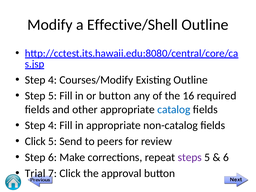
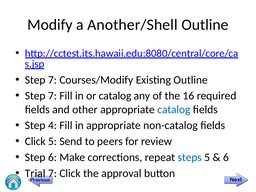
Effective/Shell: Effective/Shell -> Another/Shell
4 at (52, 80): 4 -> 7
5 at (52, 96): 5 -> 7
or button: button -> catalog
steps colour: purple -> blue
